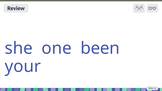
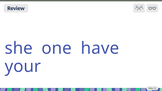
been: been -> have
